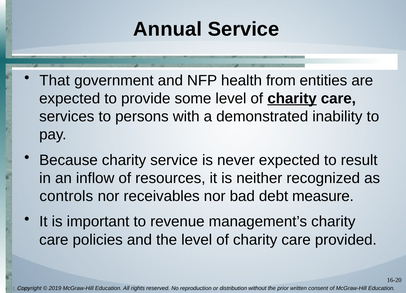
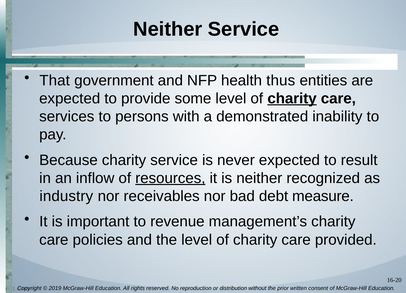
Annual at (168, 29): Annual -> Neither
from: from -> thus
resources underline: none -> present
controls: controls -> industry
